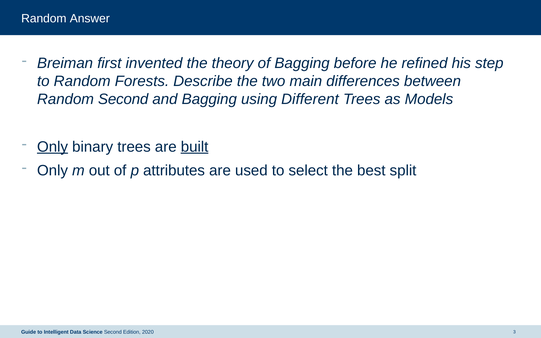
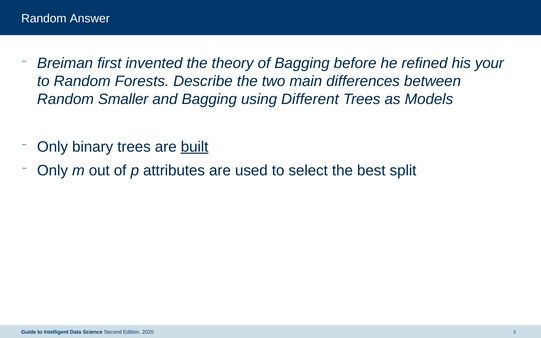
step: step -> your
Random Second: Second -> Smaller
Only at (53, 147) underline: present -> none
